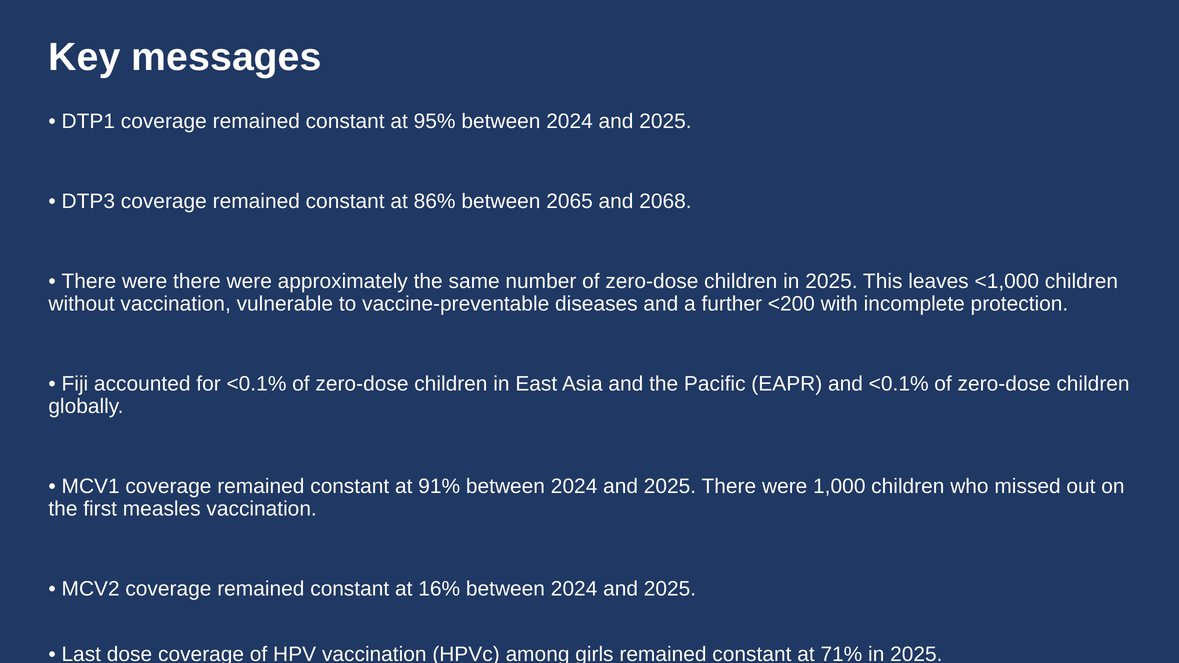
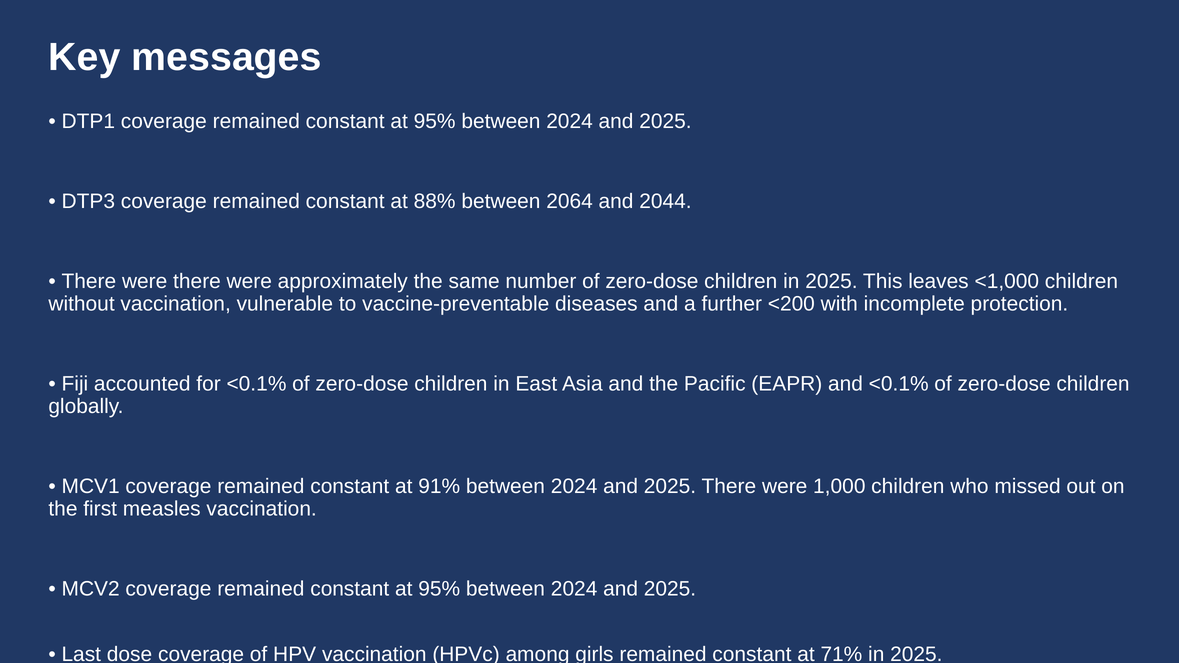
86%: 86% -> 88%
2065: 2065 -> 2064
2068: 2068 -> 2044
16% at (439, 589): 16% -> 95%
